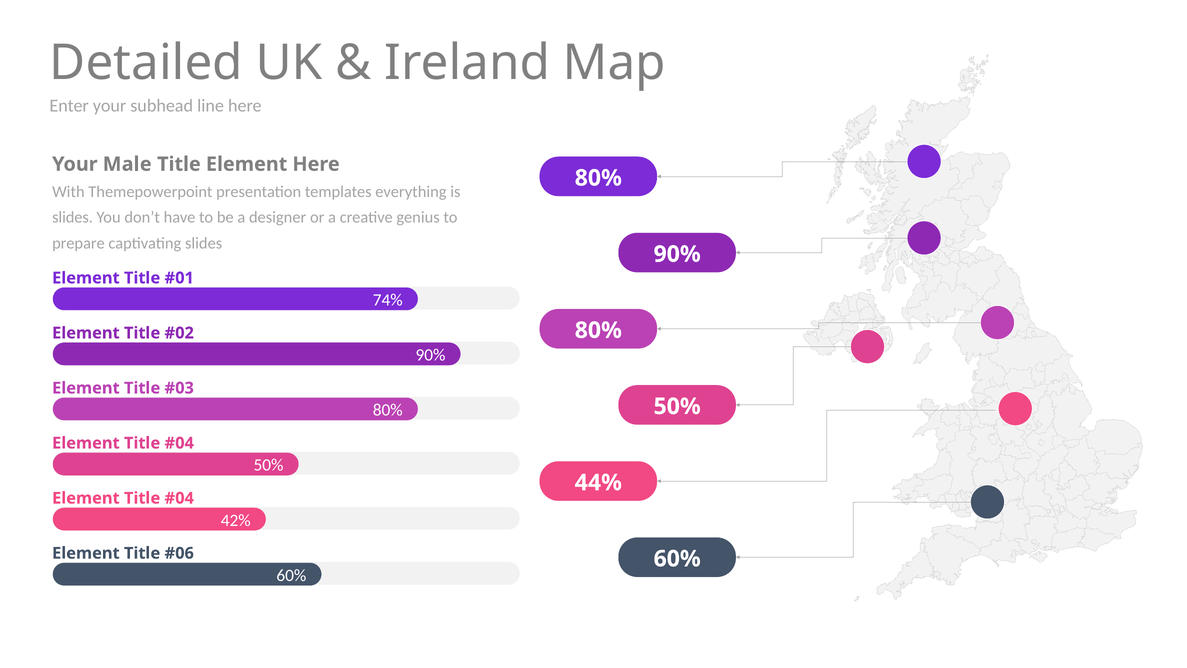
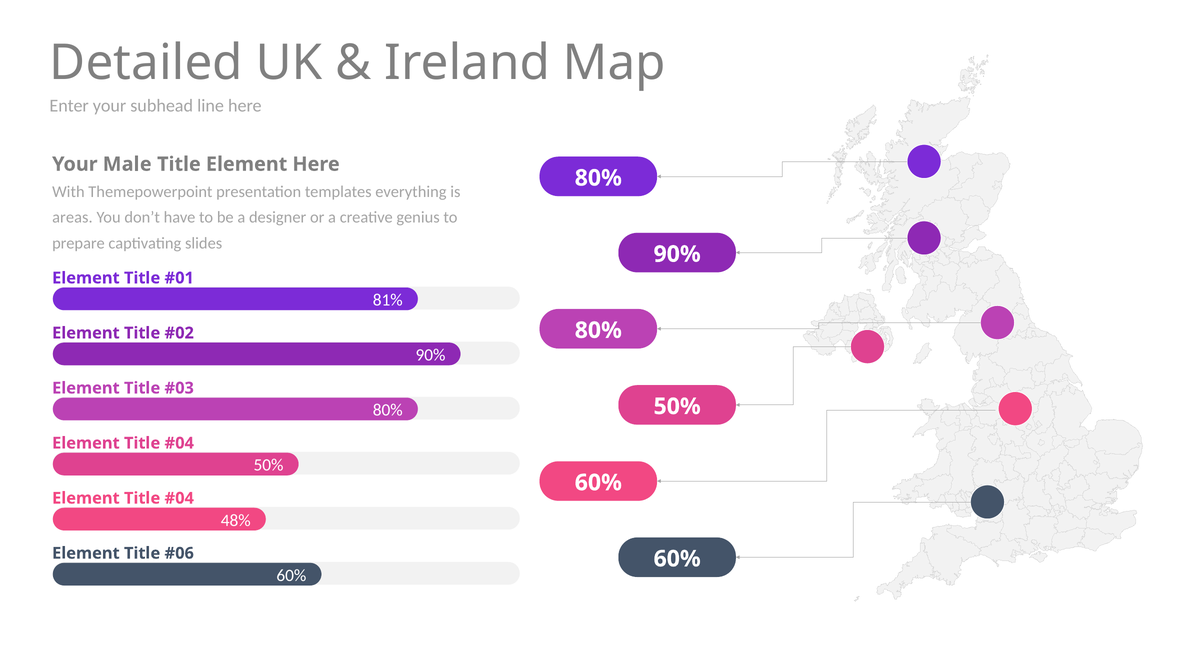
slides at (73, 217): slides -> areas
74%: 74% -> 81%
44% at (598, 482): 44% -> 60%
42%: 42% -> 48%
